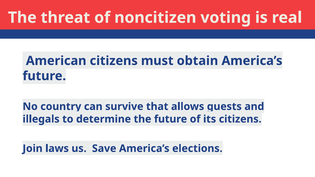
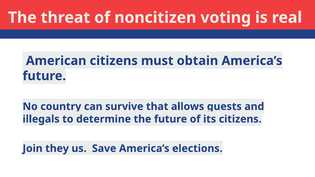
laws: laws -> they
